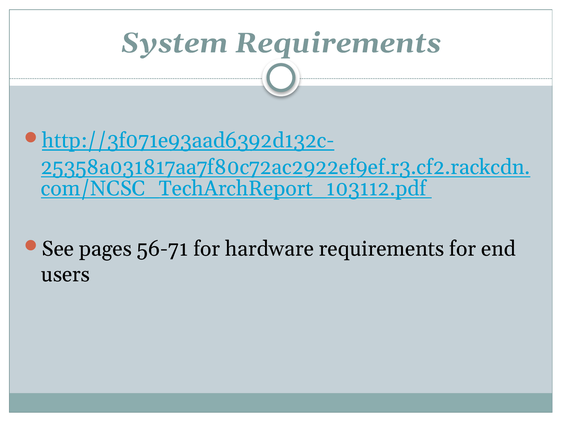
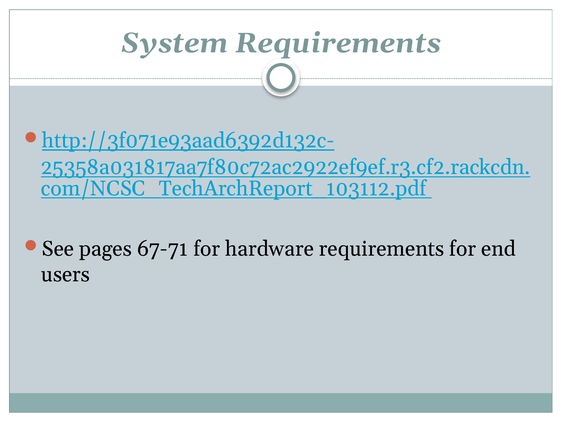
56-71: 56-71 -> 67-71
